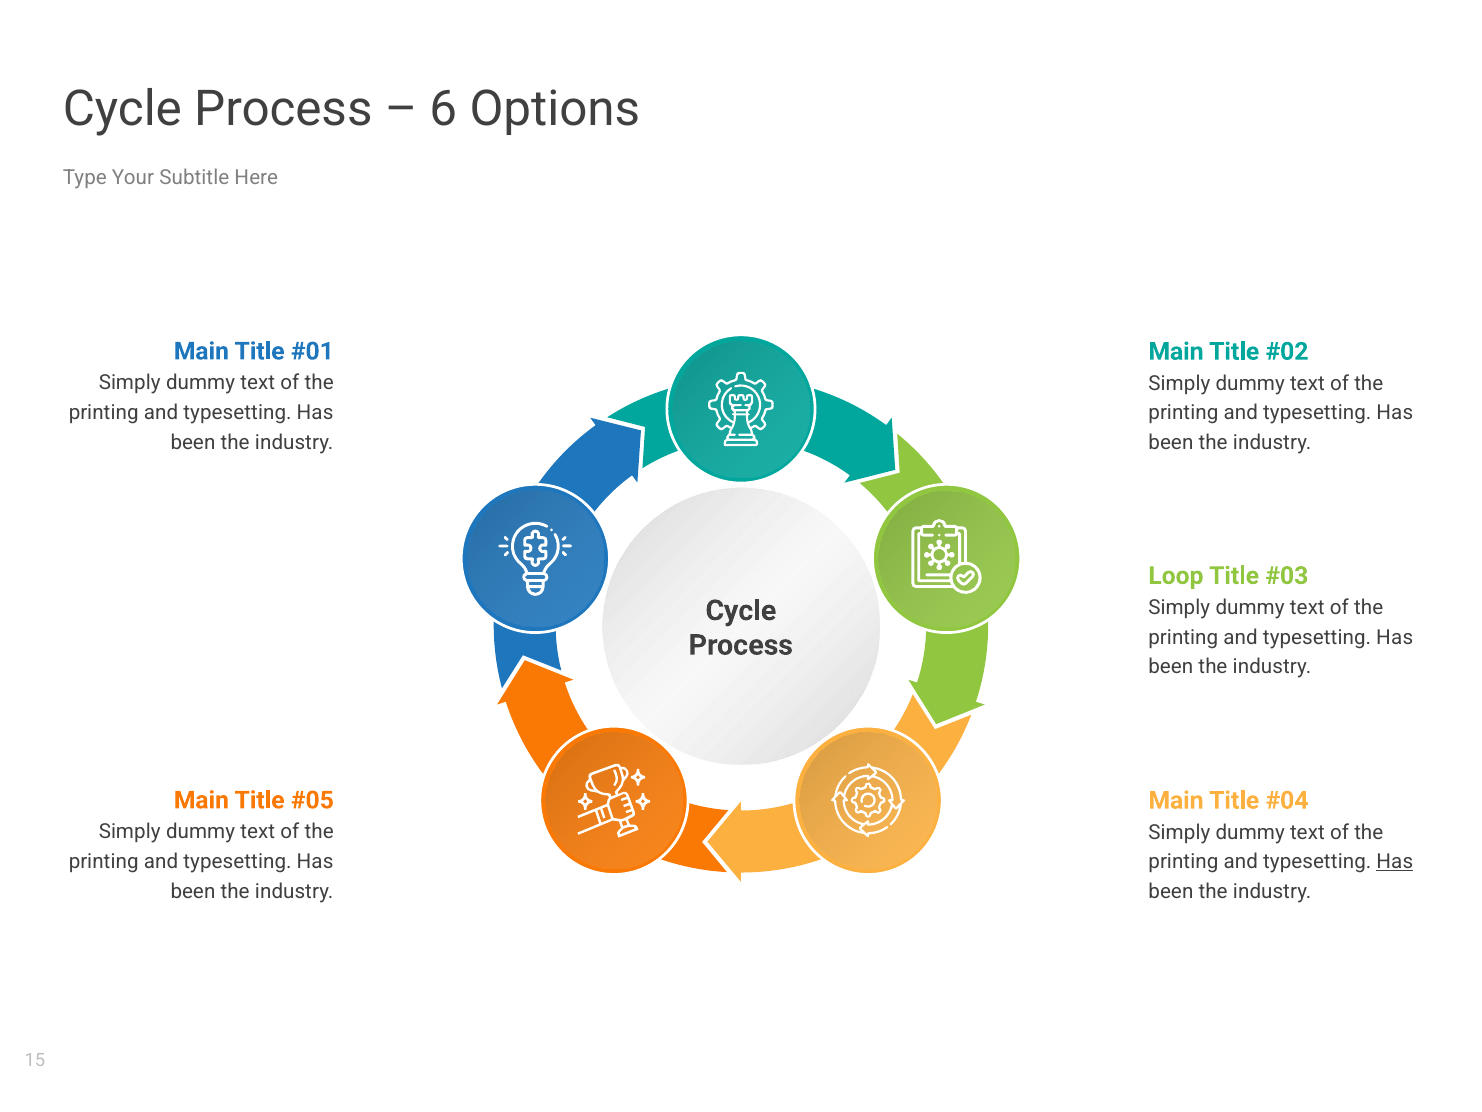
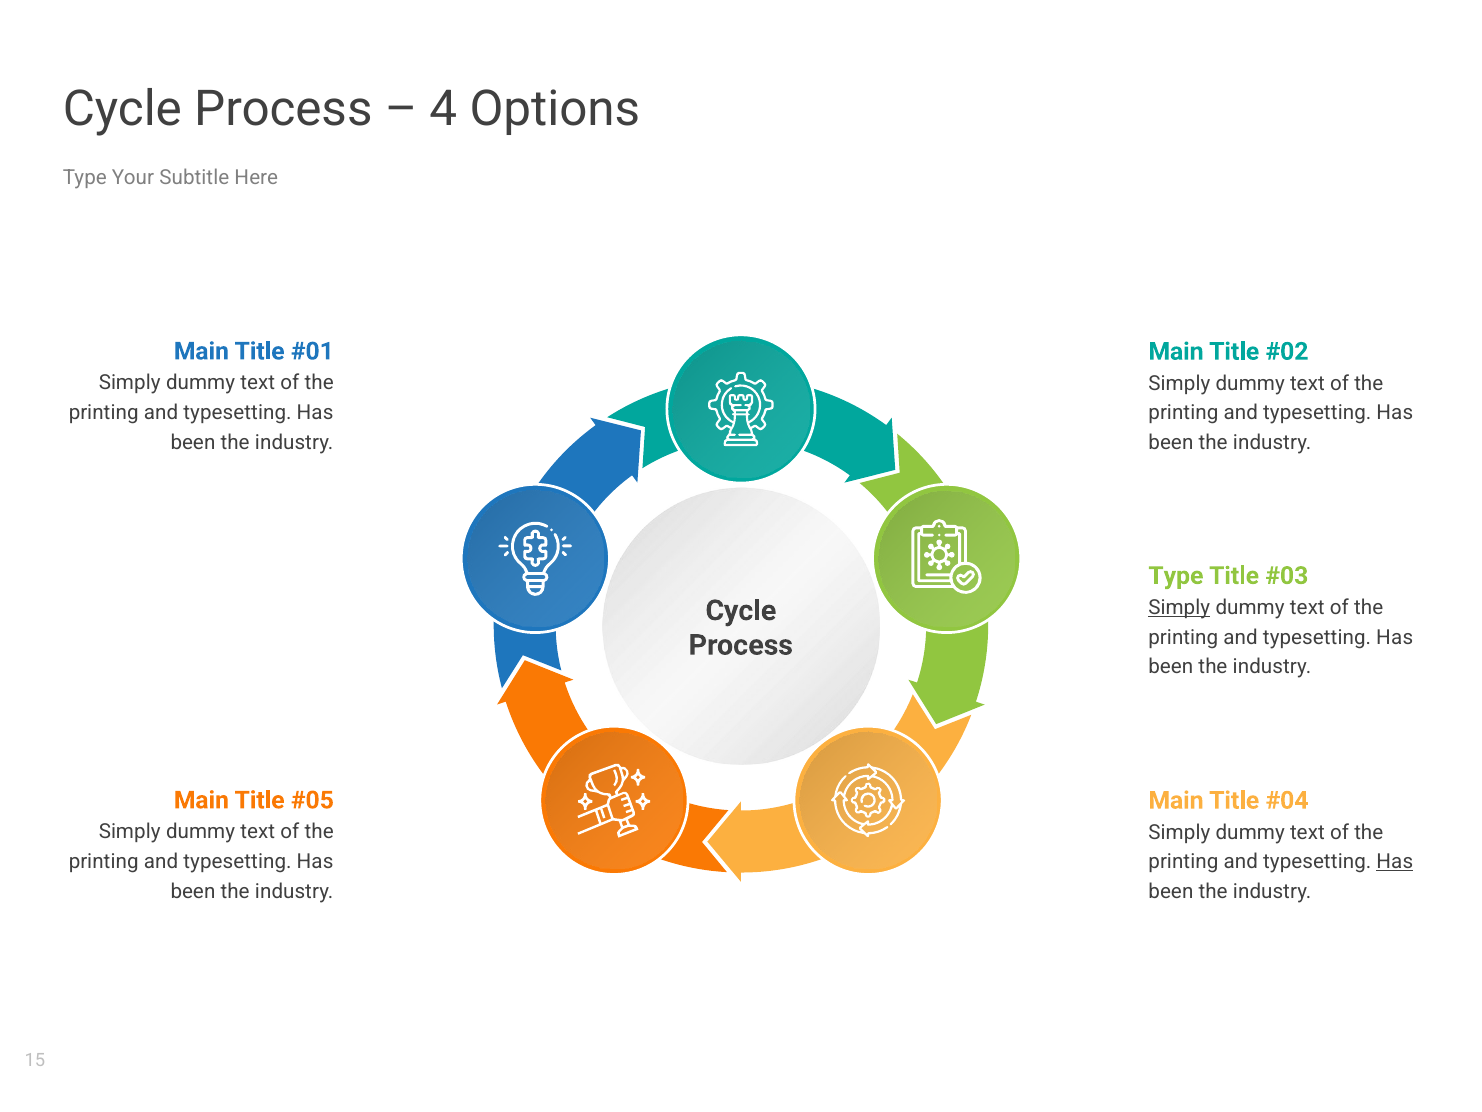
6: 6 -> 4
Loop at (1176, 576): Loop -> Type
Simply at (1179, 607) underline: none -> present
